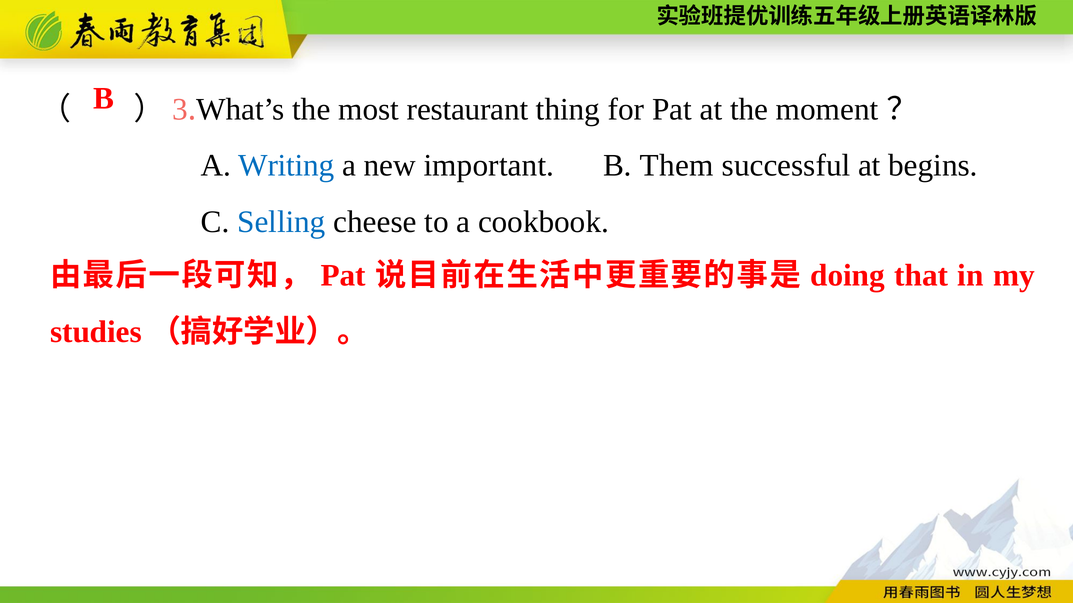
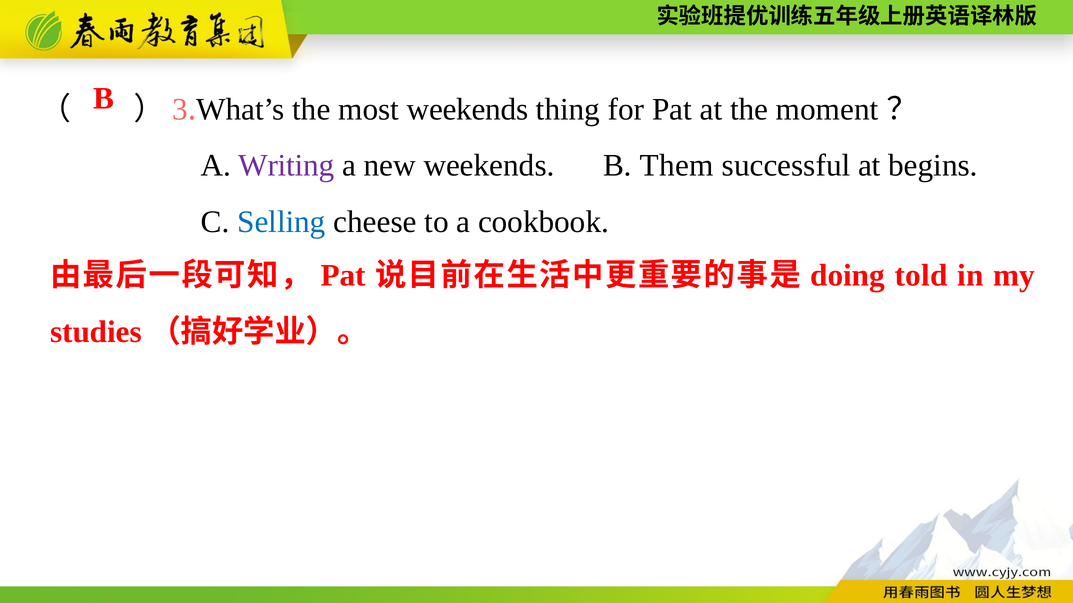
most restaurant: restaurant -> weekends
Writing colour: blue -> purple
new important: important -> weekends
that: that -> told
